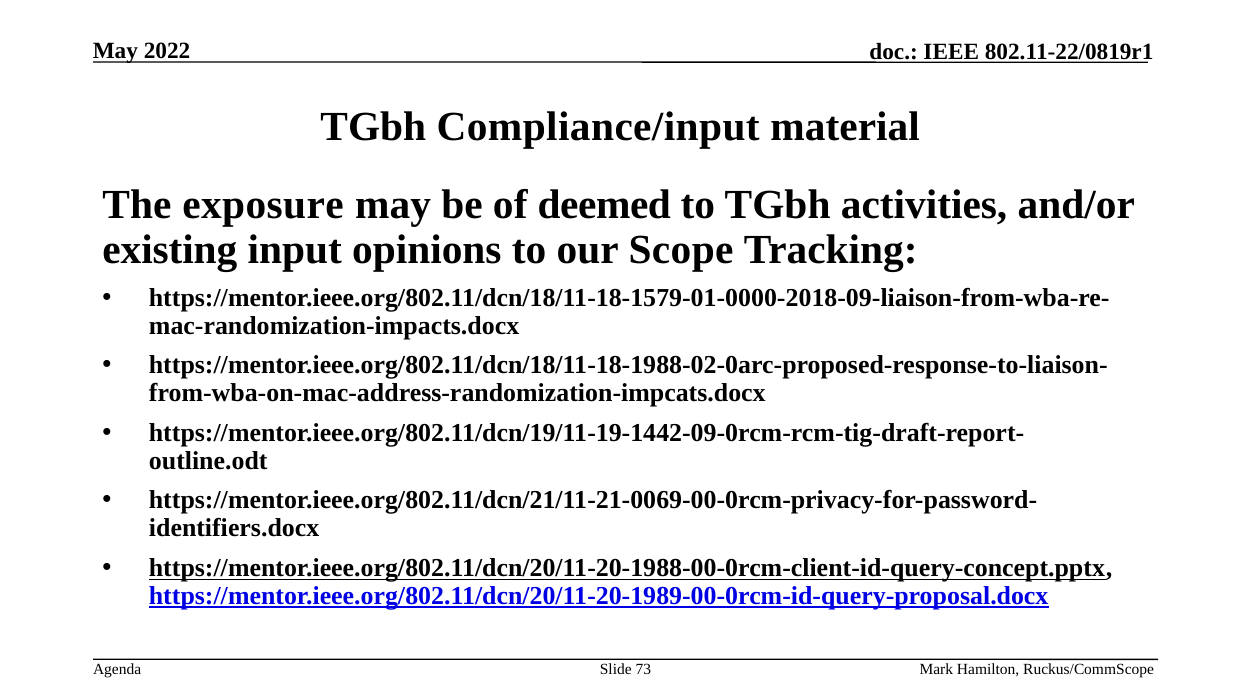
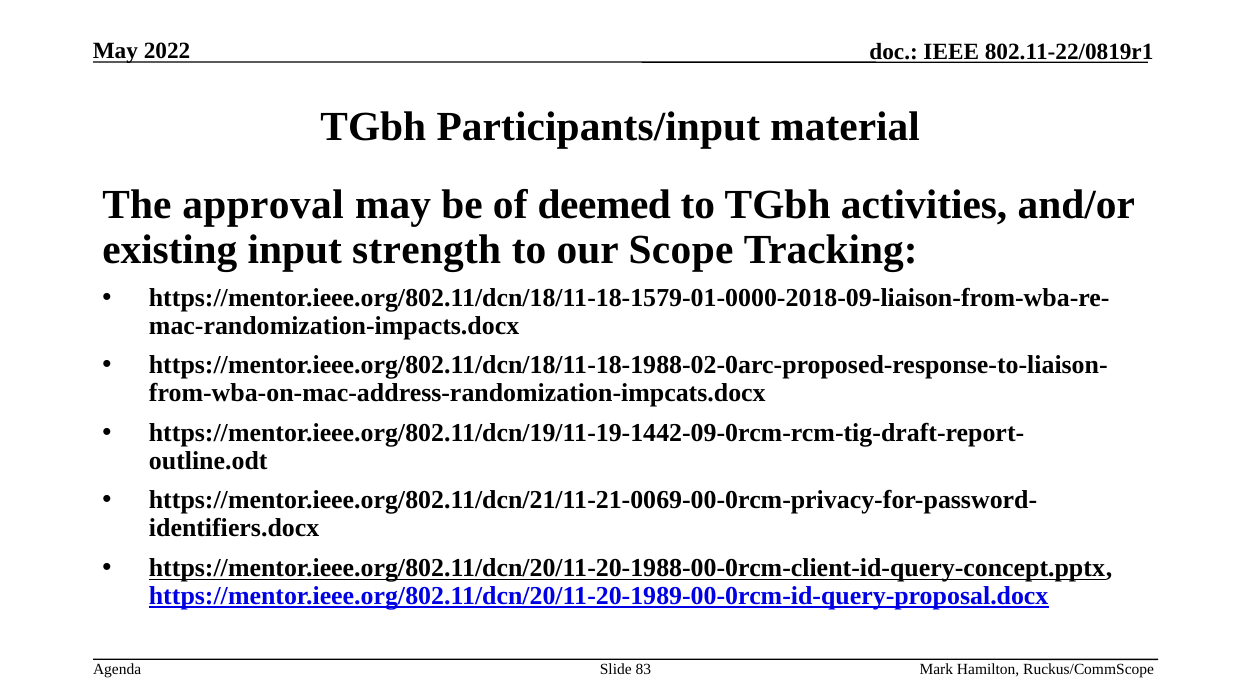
Compliance/input: Compliance/input -> Participants/input
exposure: exposure -> approval
opinions: opinions -> strength
73: 73 -> 83
